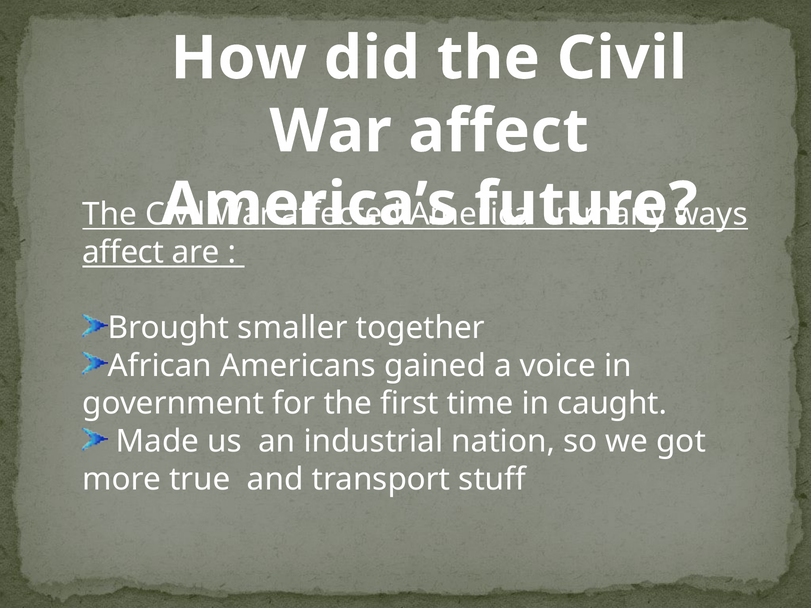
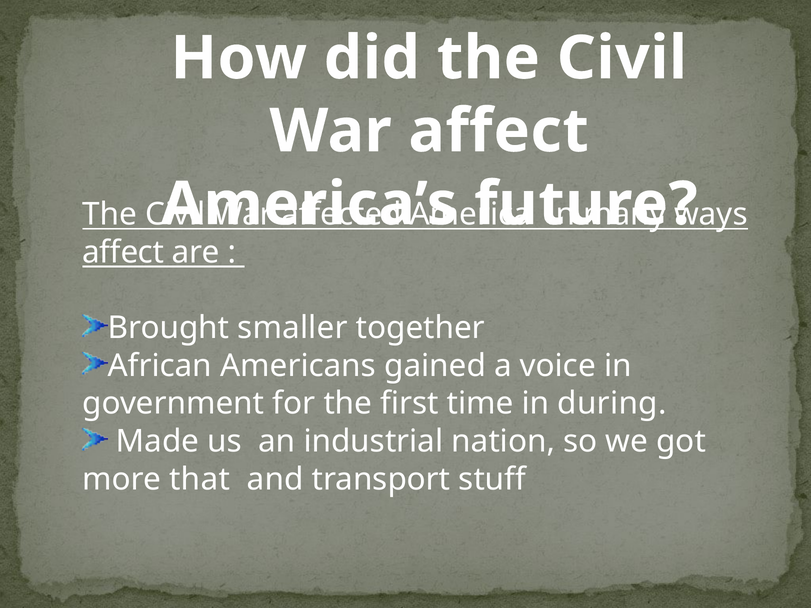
caught: caught -> during
true: true -> that
